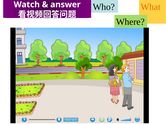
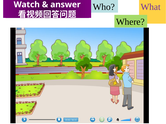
What colour: orange -> purple
